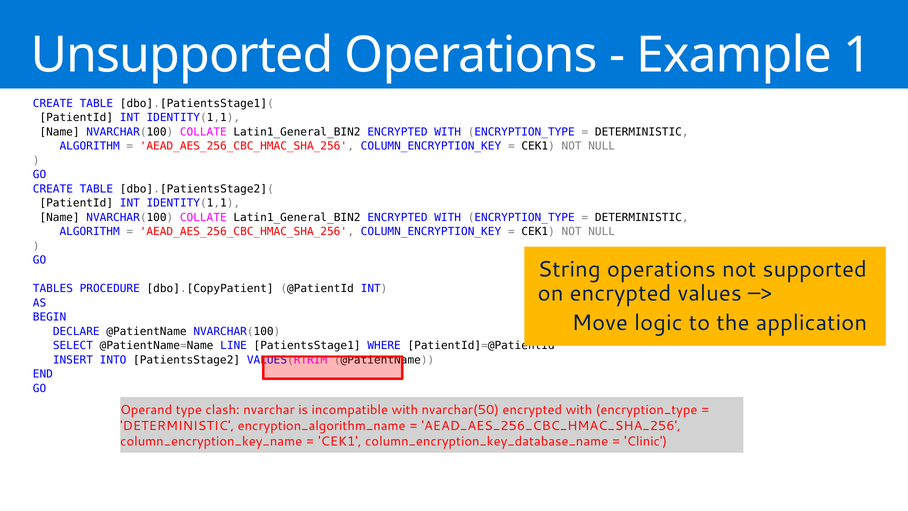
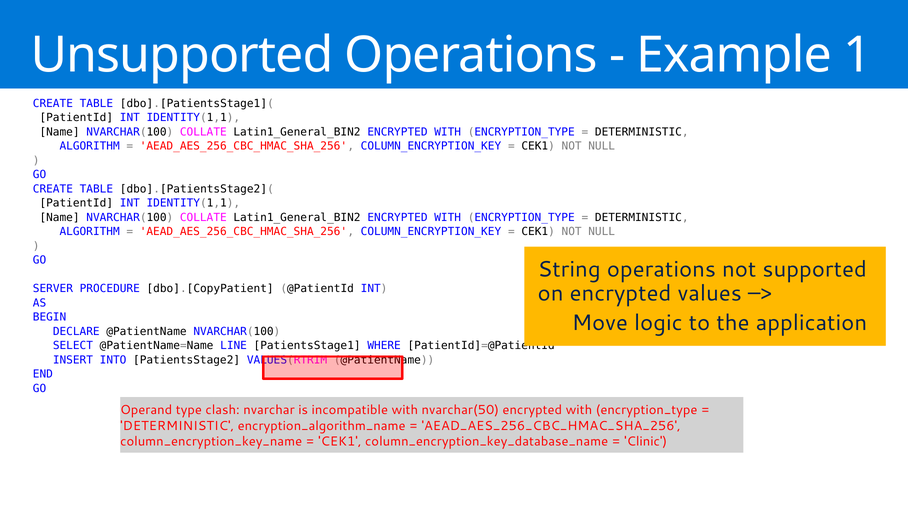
TABLES: TABLES -> SERVER
